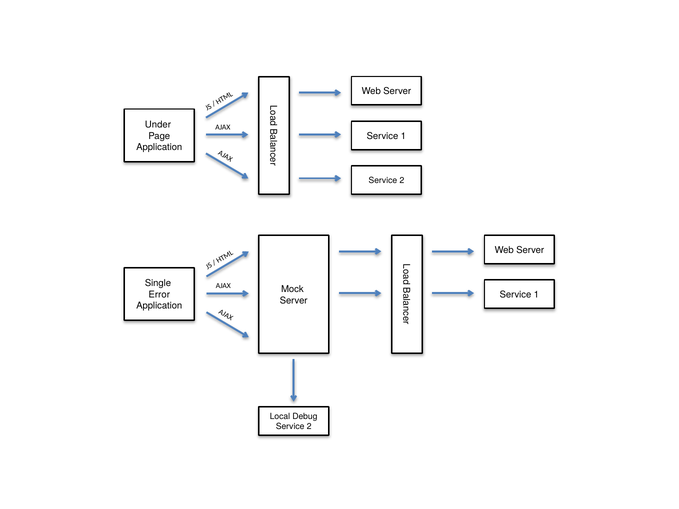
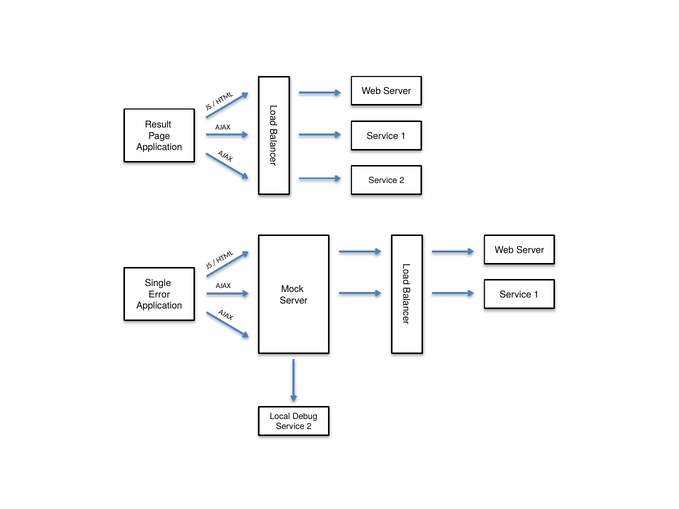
Under: Under -> Result
